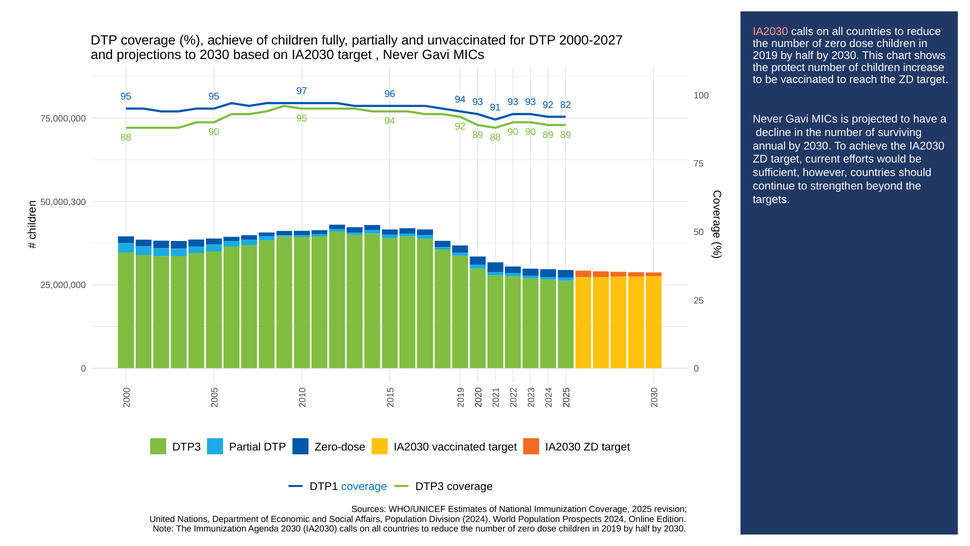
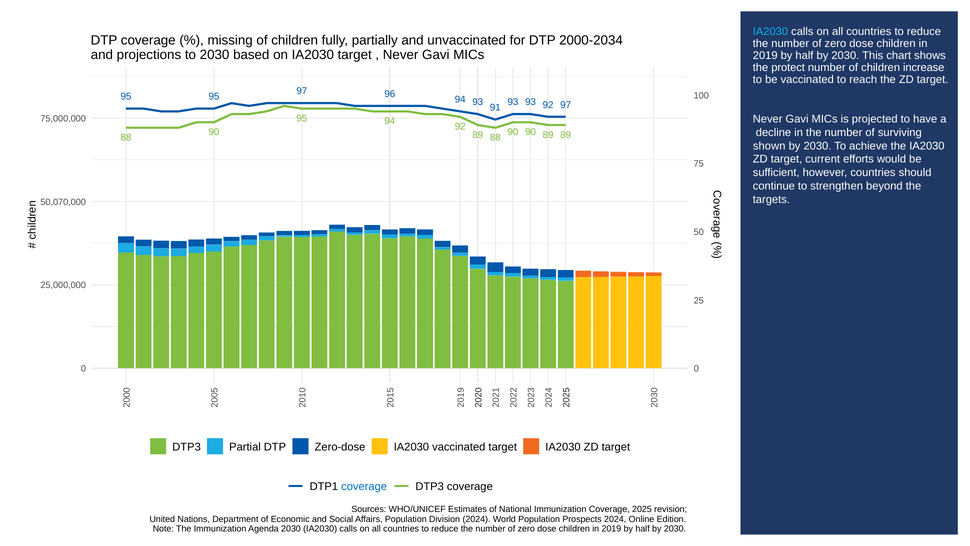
IA2030 at (770, 31) colour: pink -> light blue
achieve at (230, 40): achieve -> missing
2000-2027: 2000-2027 -> 2000-2034
92 82: 82 -> 97
annual: annual -> shown
50,000,300: 50,000,300 -> 50,070,000
